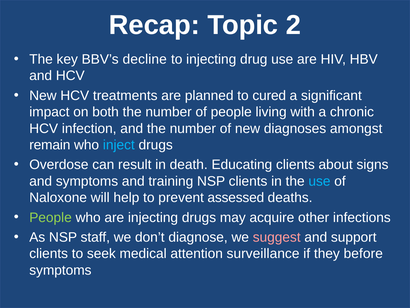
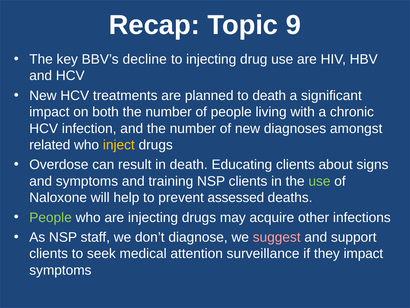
2: 2 -> 9
to cured: cured -> death
remain: remain -> related
inject colour: light blue -> yellow
use at (319, 181) colour: light blue -> light green
they before: before -> impact
